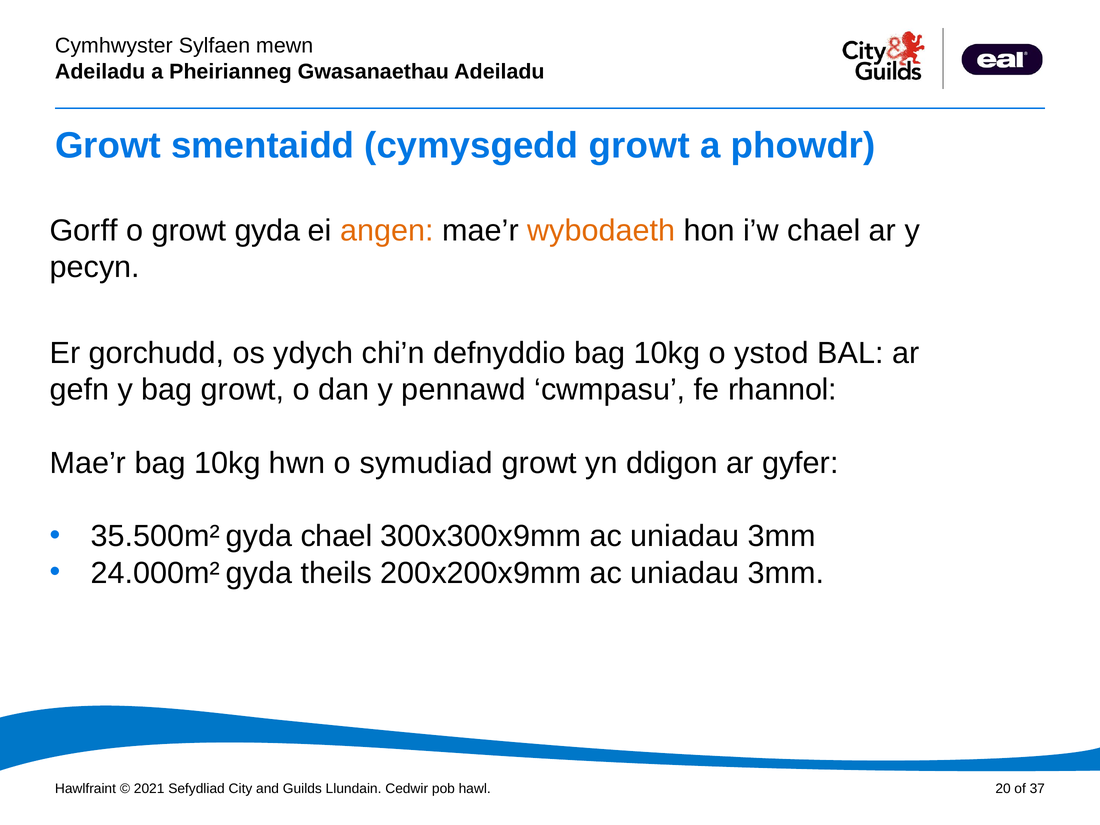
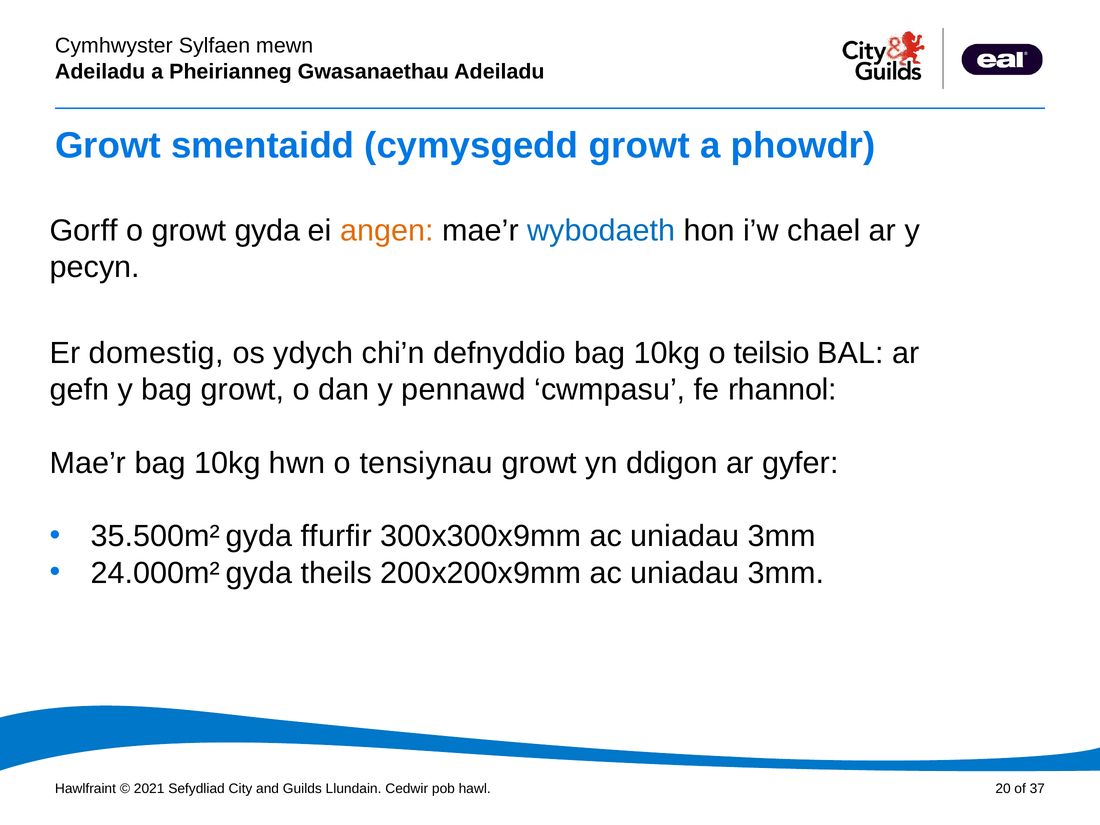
wybodaeth colour: orange -> blue
gorchudd: gorchudd -> domestig
ystod: ystod -> teilsio
symudiad: symudiad -> tensiynau
gyda chael: chael -> ffurfir
